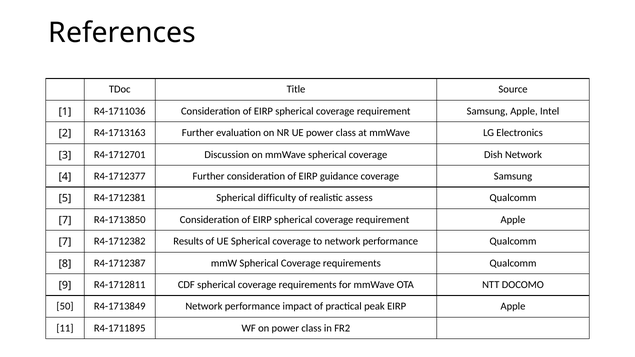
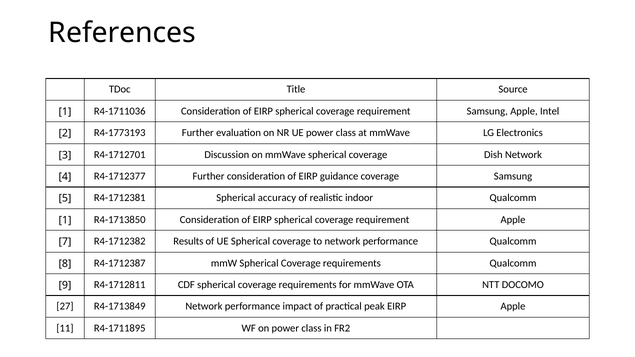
R4-1713163: R4-1713163 -> R4-1773193
difficulty: difficulty -> accuracy
assess: assess -> indoor
7 at (65, 220): 7 -> 1
50: 50 -> 27
